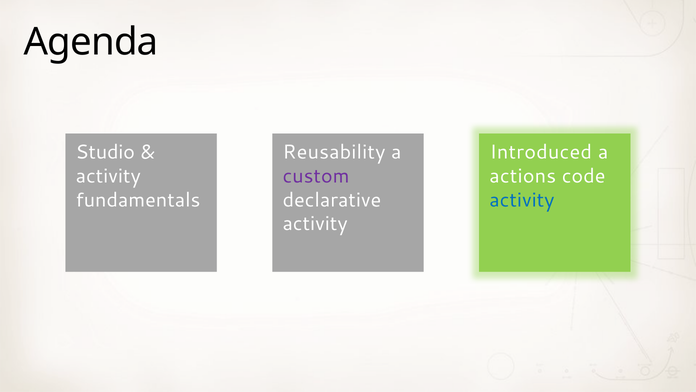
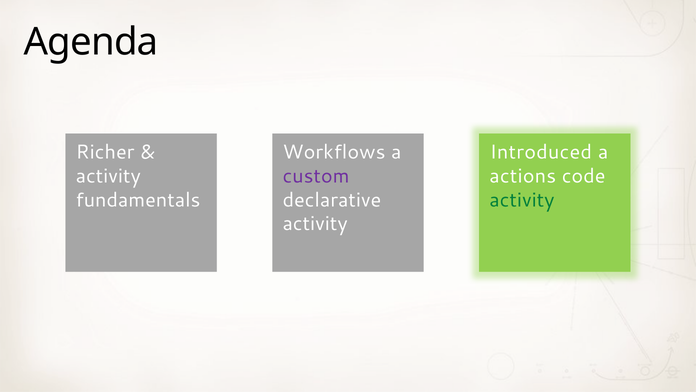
Studio: Studio -> Richer
Reusability: Reusability -> Workflows
activity at (522, 200) colour: blue -> green
